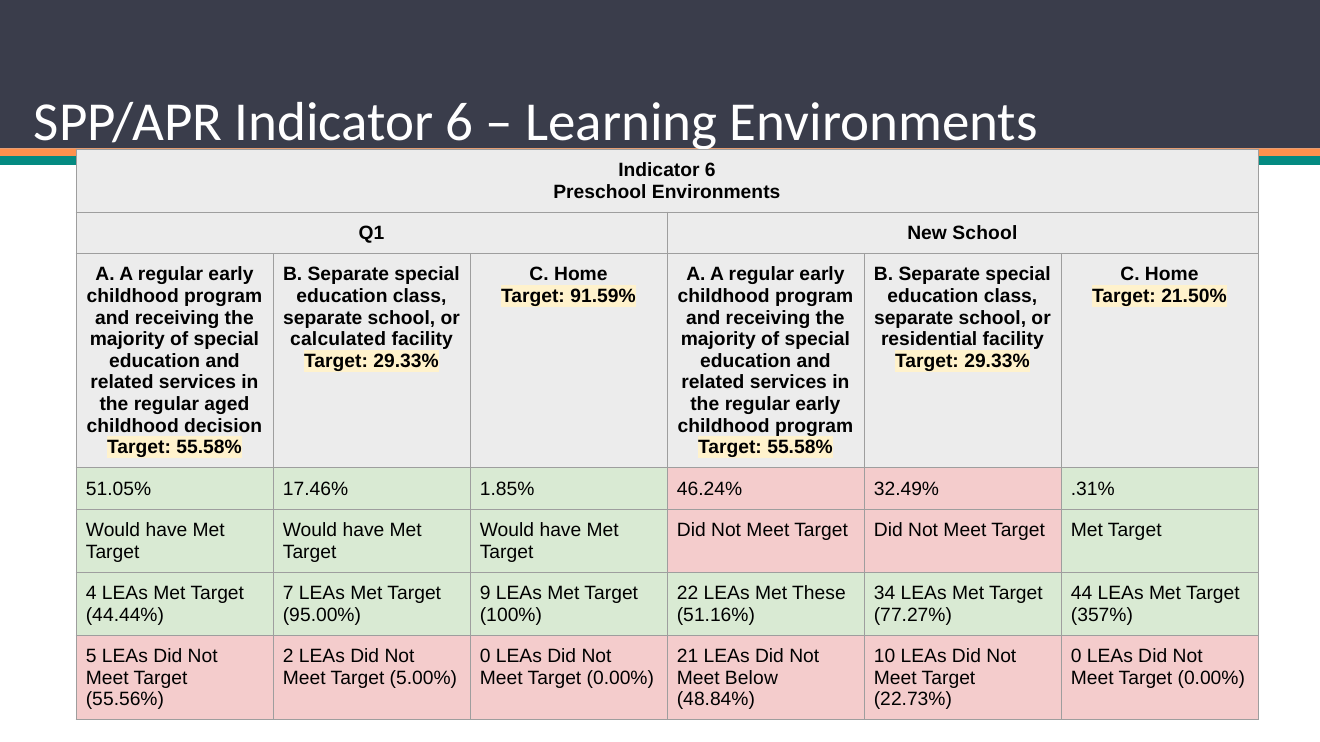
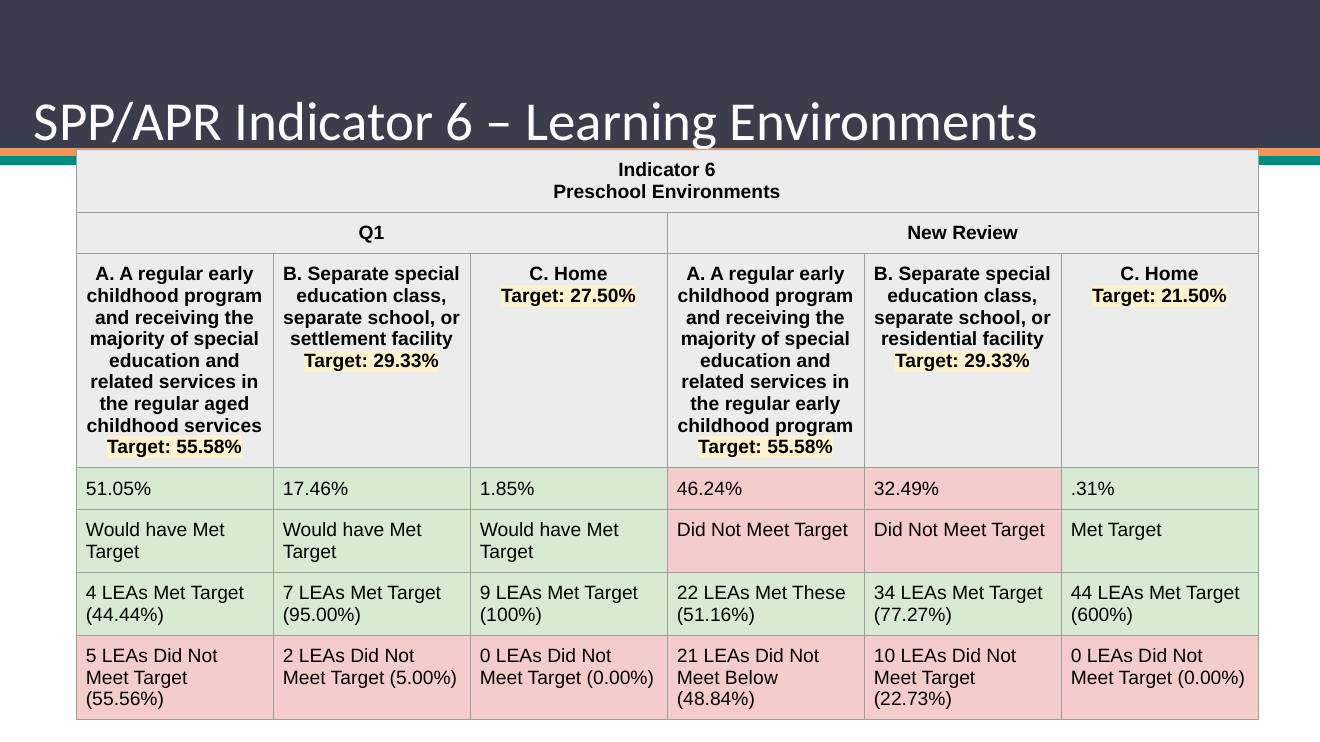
New School: School -> Review
91.59%: 91.59% -> 27.50%
calculated: calculated -> settlement
childhood decision: decision -> services
357%: 357% -> 600%
